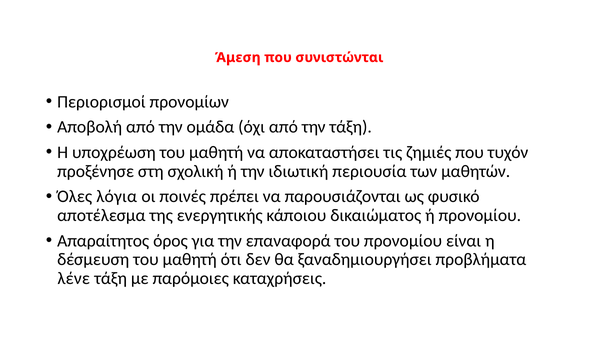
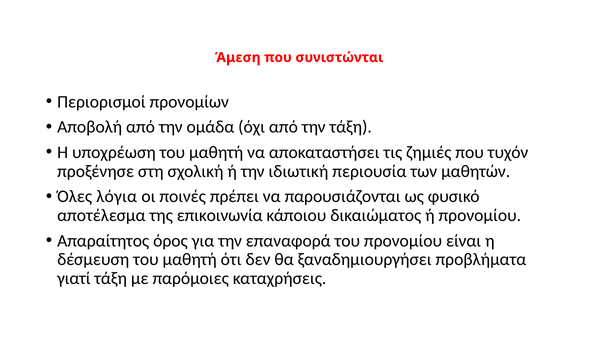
ενεργητικής: ενεργητικής -> επικοινωνία
λένε: λένε -> γιατί
